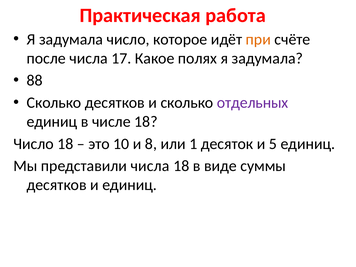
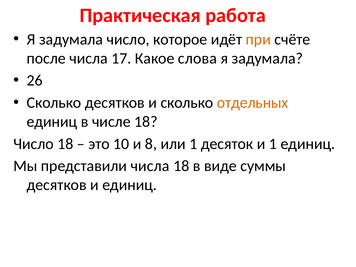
полях: полях -> слова
88: 88 -> 26
отдельных colour: purple -> orange
и 5: 5 -> 1
